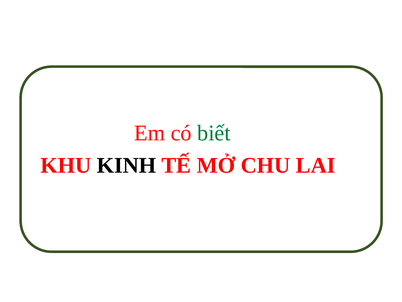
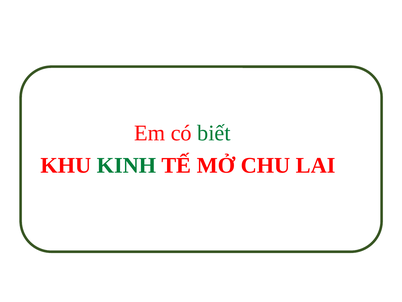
KINH colour: black -> green
